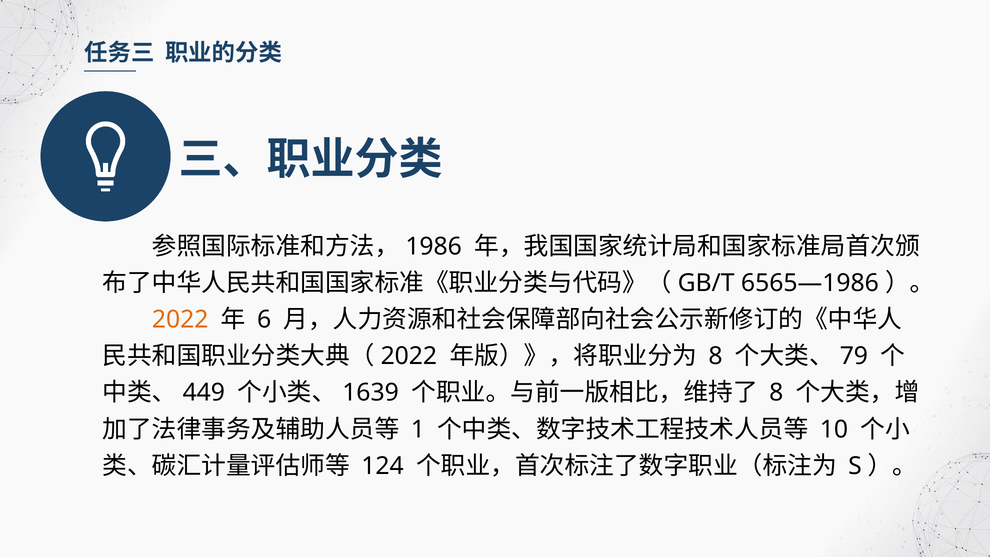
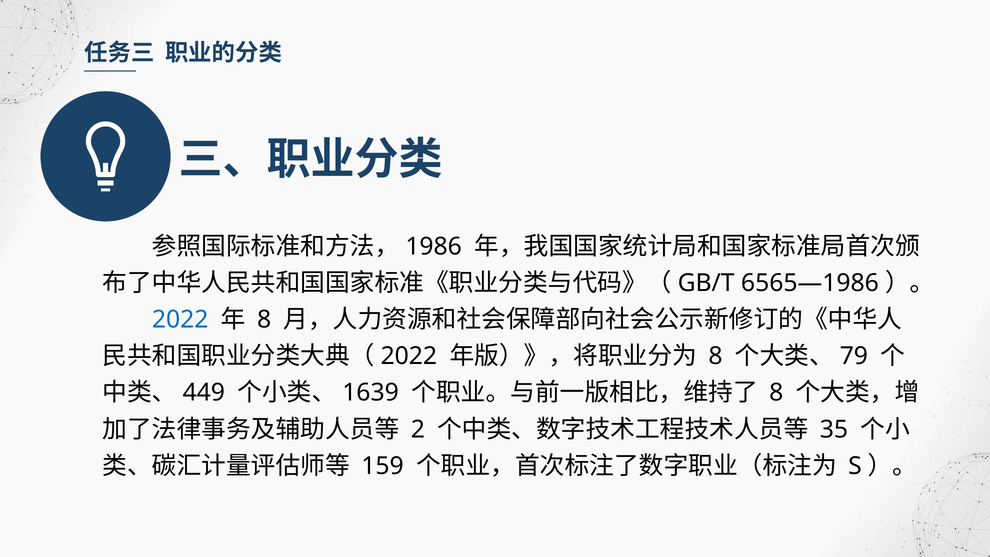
2022 colour: orange -> blue
6 at (264, 320): 6 -> 8
1: 1 -> 2
10: 10 -> 35
124: 124 -> 159
